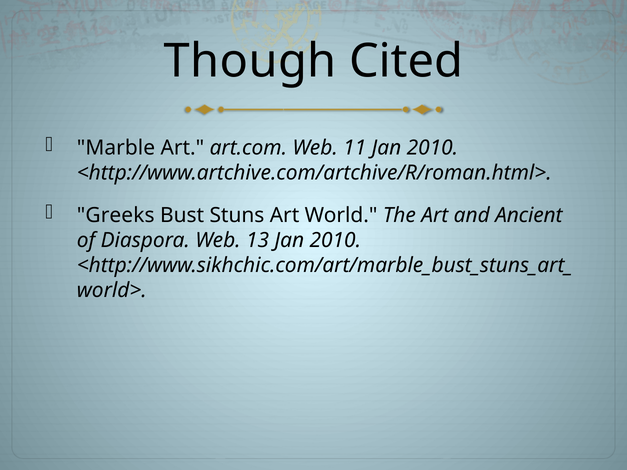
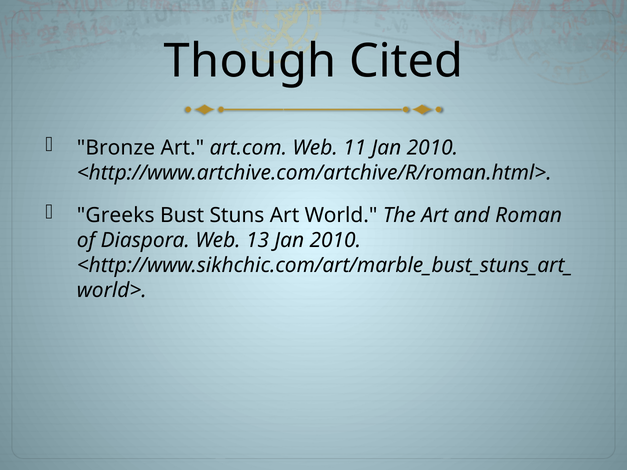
Marble: Marble -> Bronze
Ancient: Ancient -> Roman
